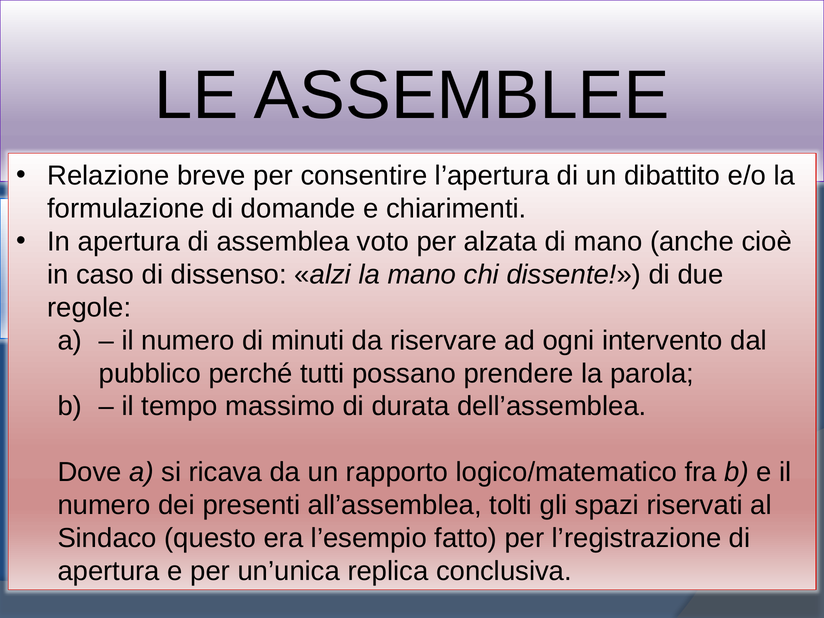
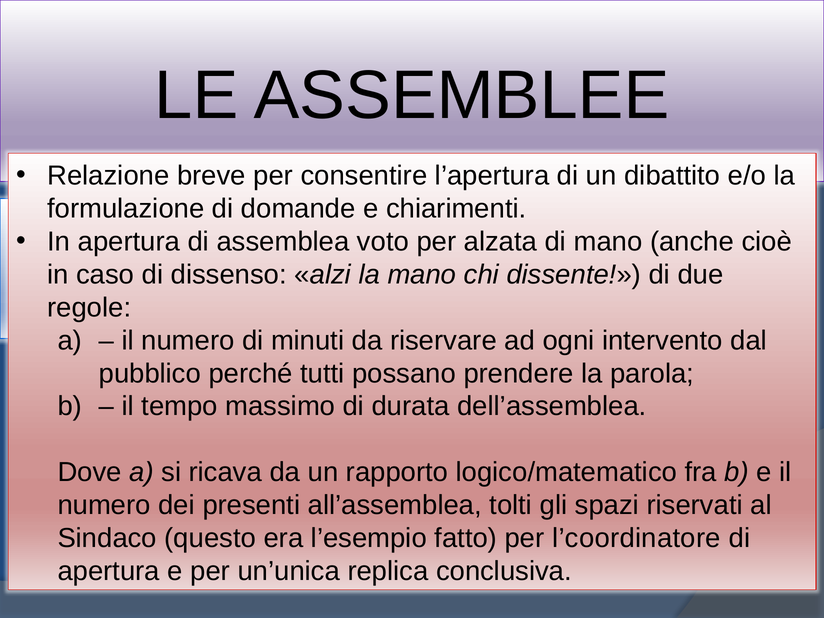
l’registrazione: l’registrazione -> l’coordinatore
